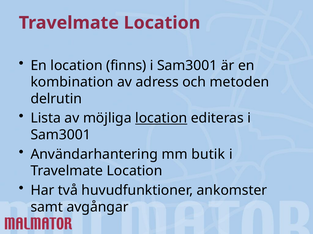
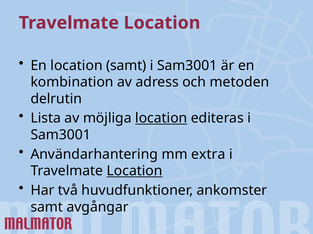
location finns: finns -> samt
butik: butik -> extra
Location at (135, 171) underline: none -> present
